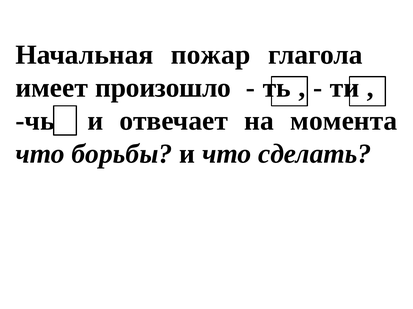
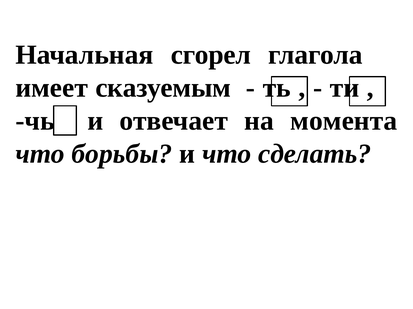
пожар: пожар -> сгорел
произошло: произошло -> сказуемым
